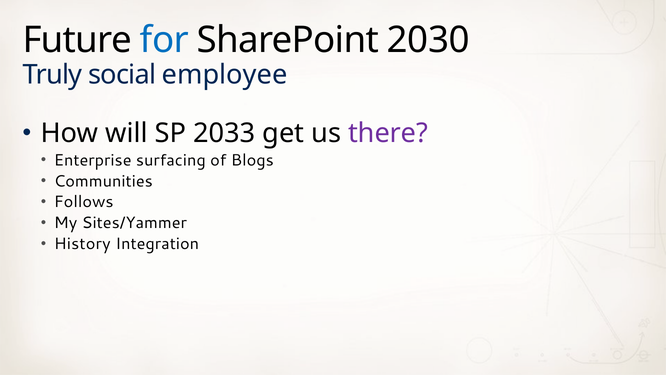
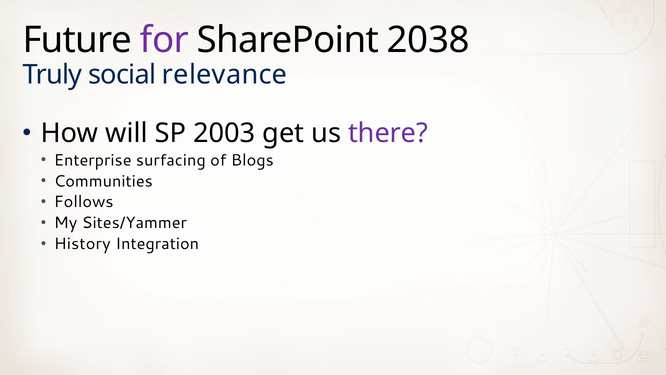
for colour: blue -> purple
2030: 2030 -> 2038
employee: employee -> relevance
2033: 2033 -> 2003
